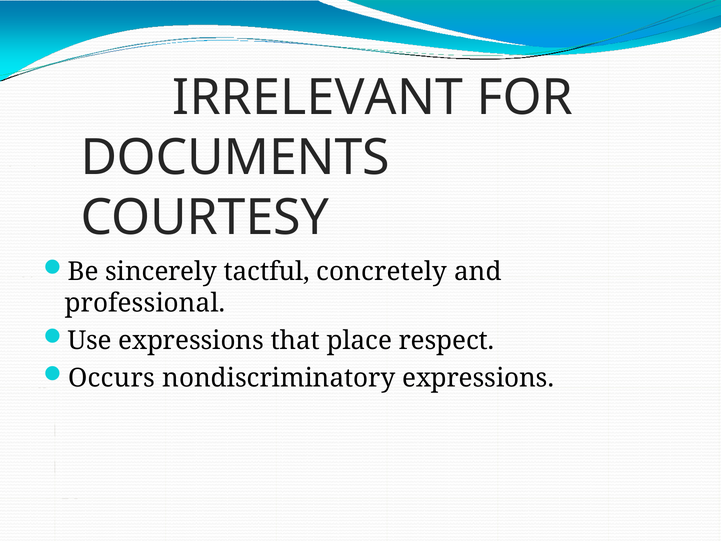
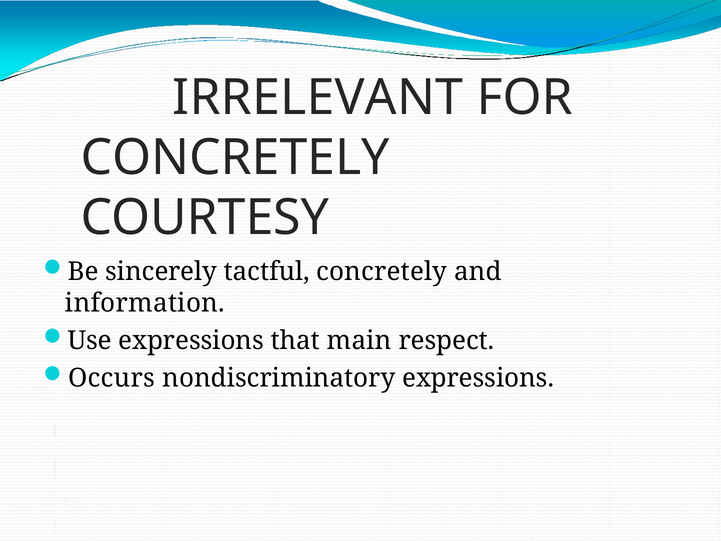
DOCUMENTS at (235, 158): DOCUMENTS -> CONCRETELY
professional: professional -> information
place: place -> main
